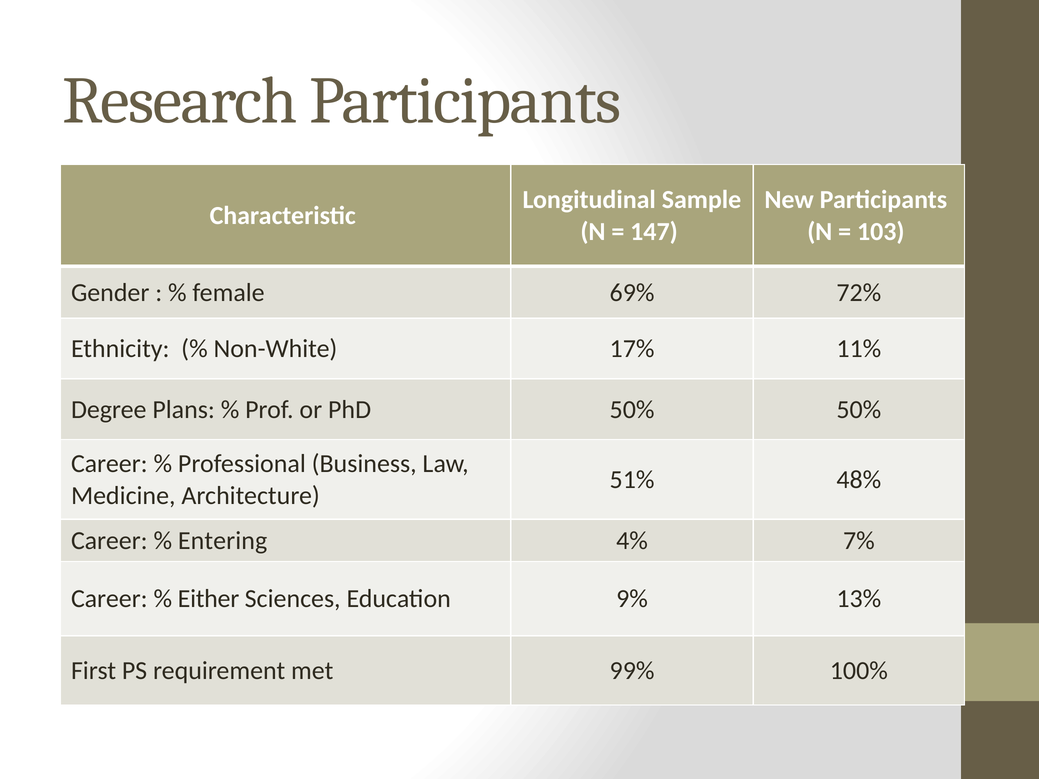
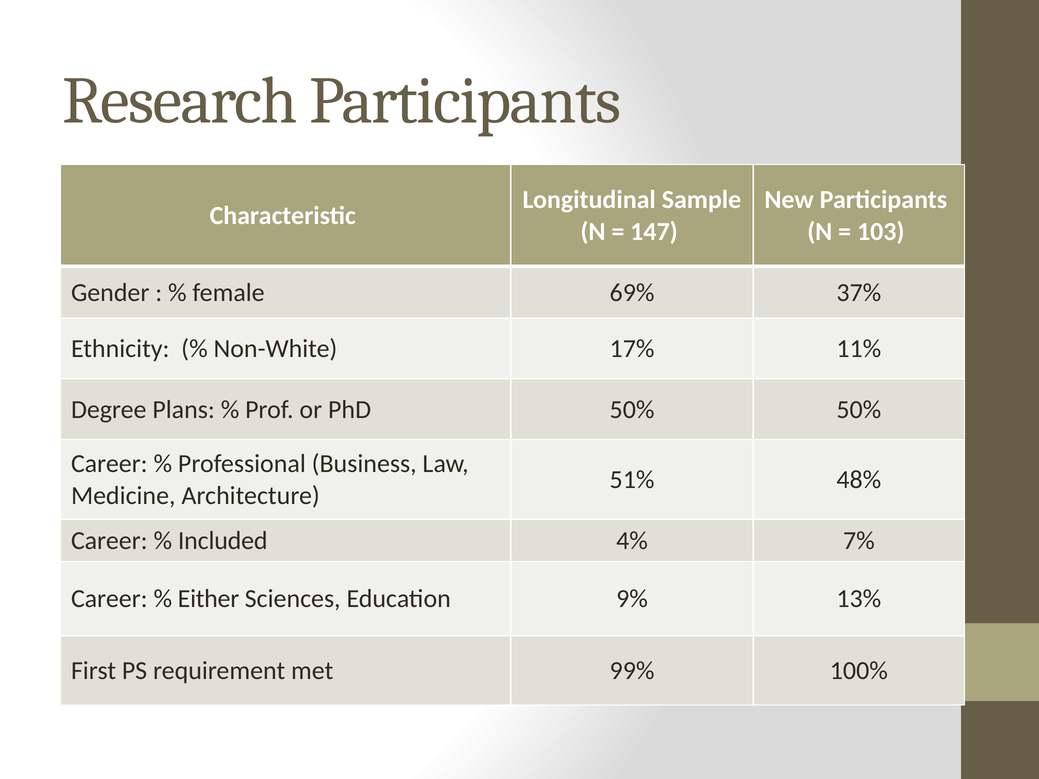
72%: 72% -> 37%
Entering: Entering -> Included
